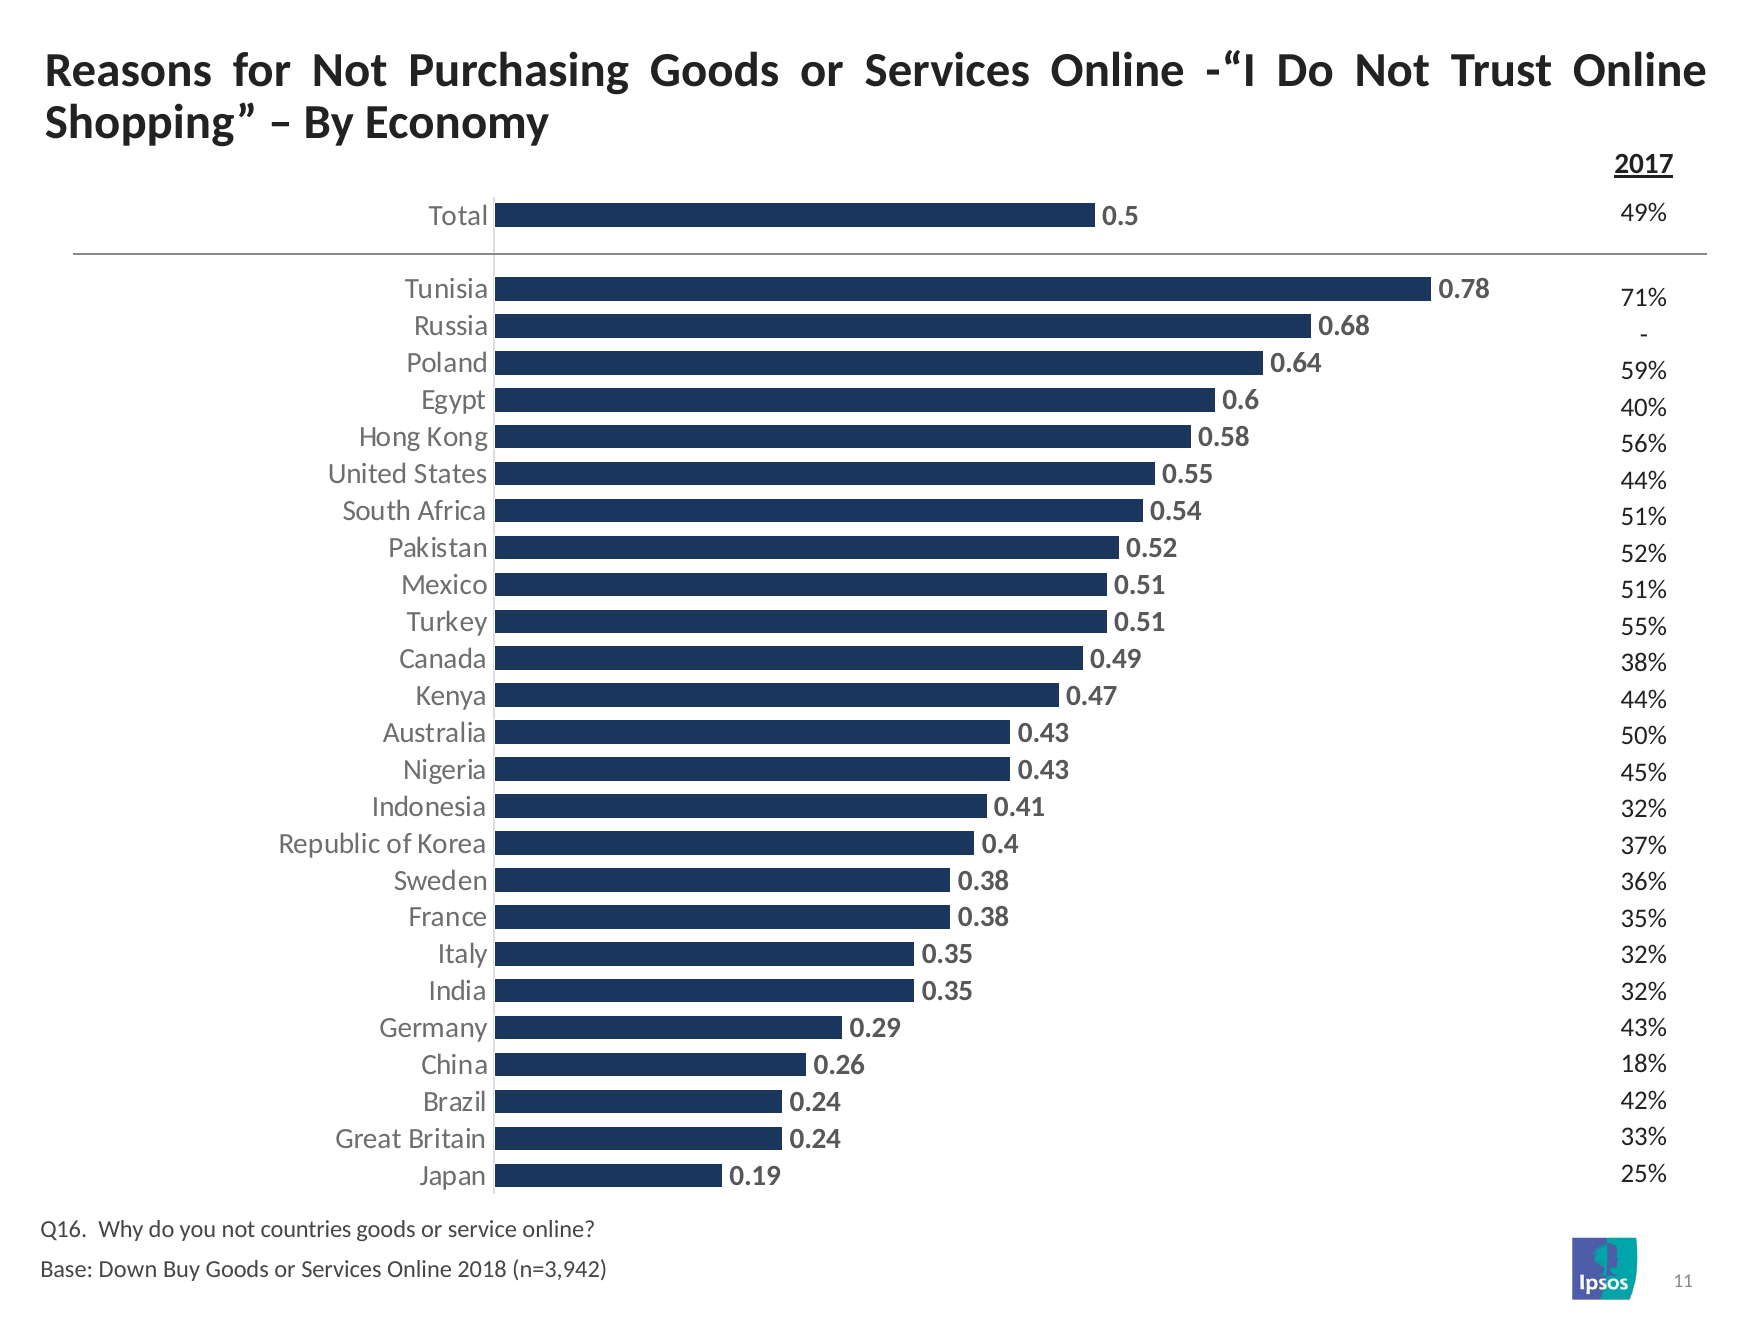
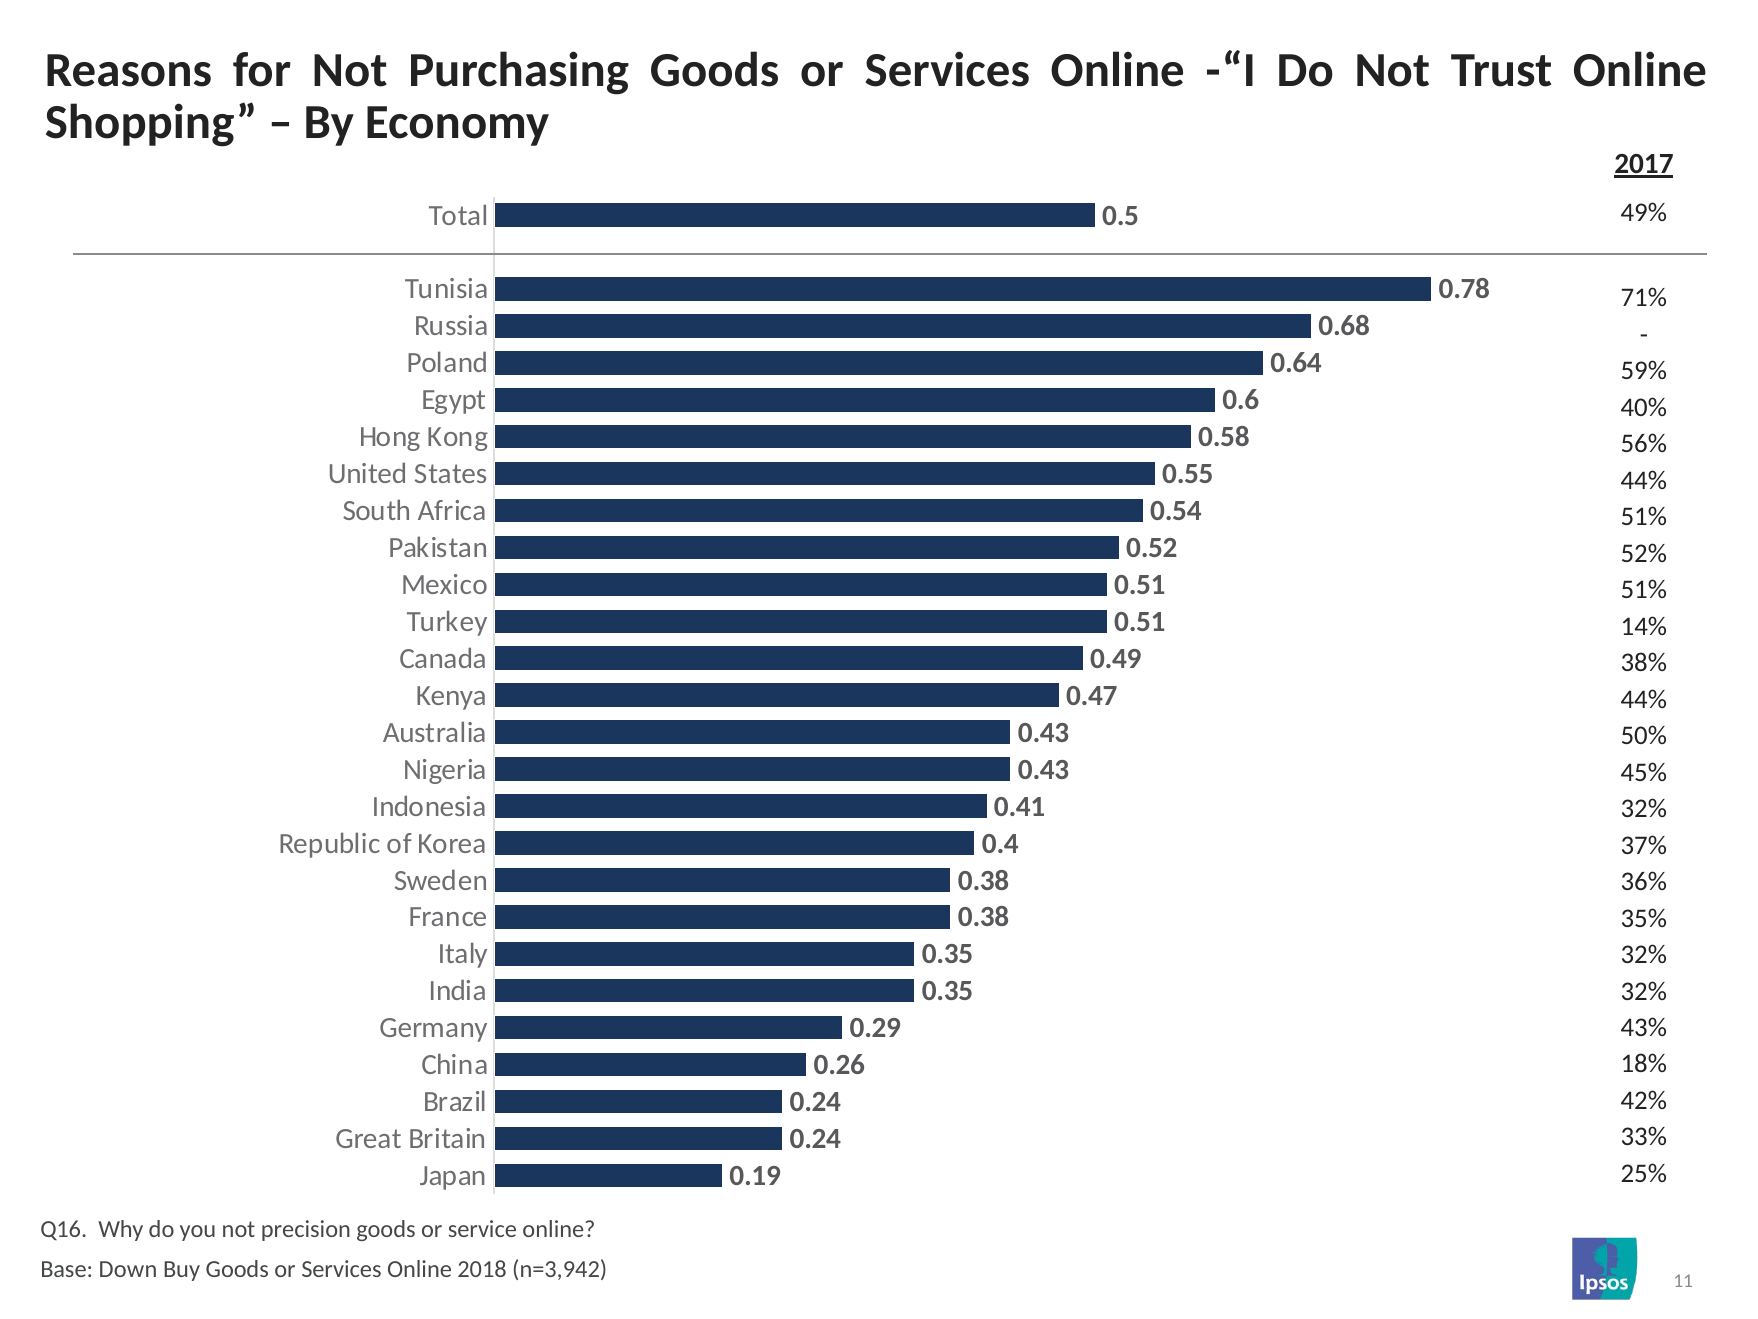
55%: 55% -> 14%
countries: countries -> precision
